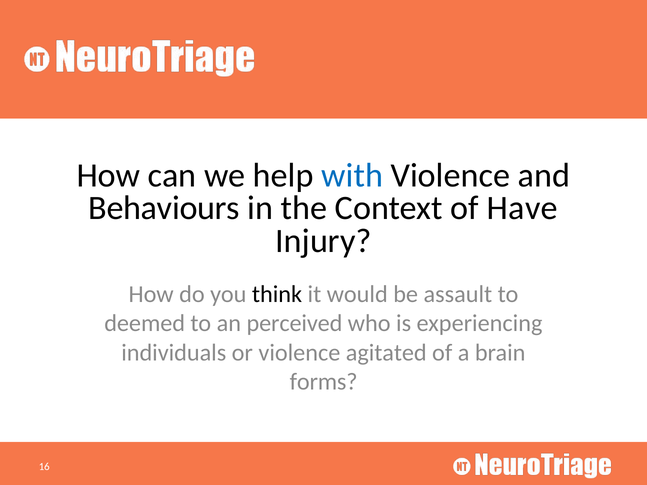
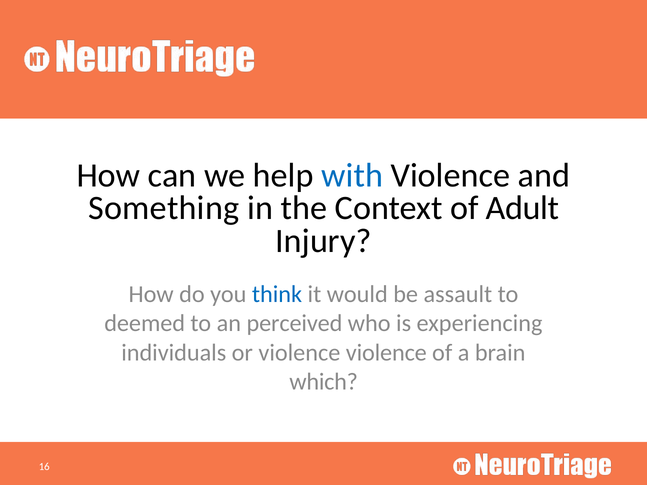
Behaviours: Behaviours -> Something
Have: Have -> Adult
think colour: black -> blue
violence agitated: agitated -> violence
forms: forms -> which
